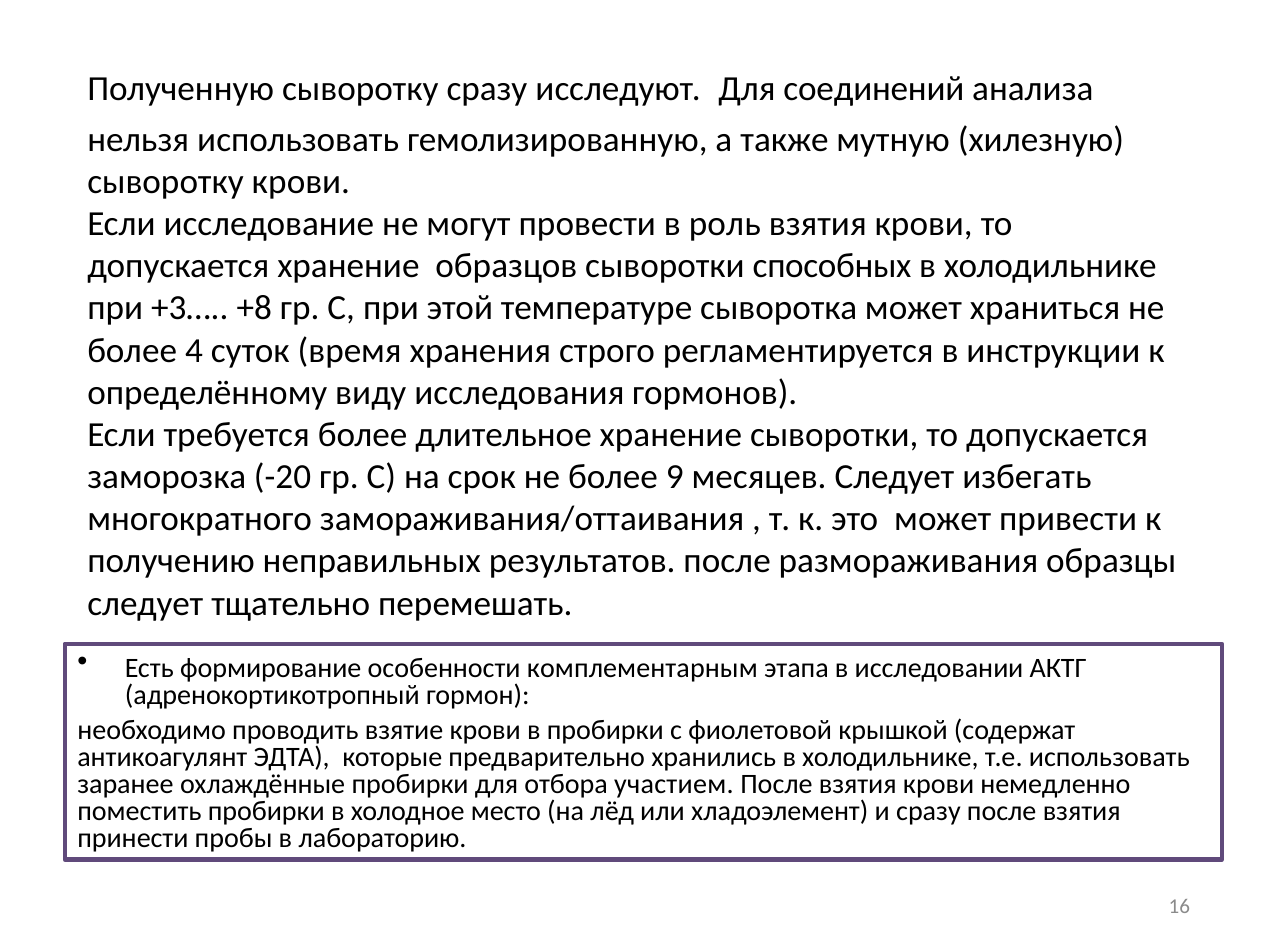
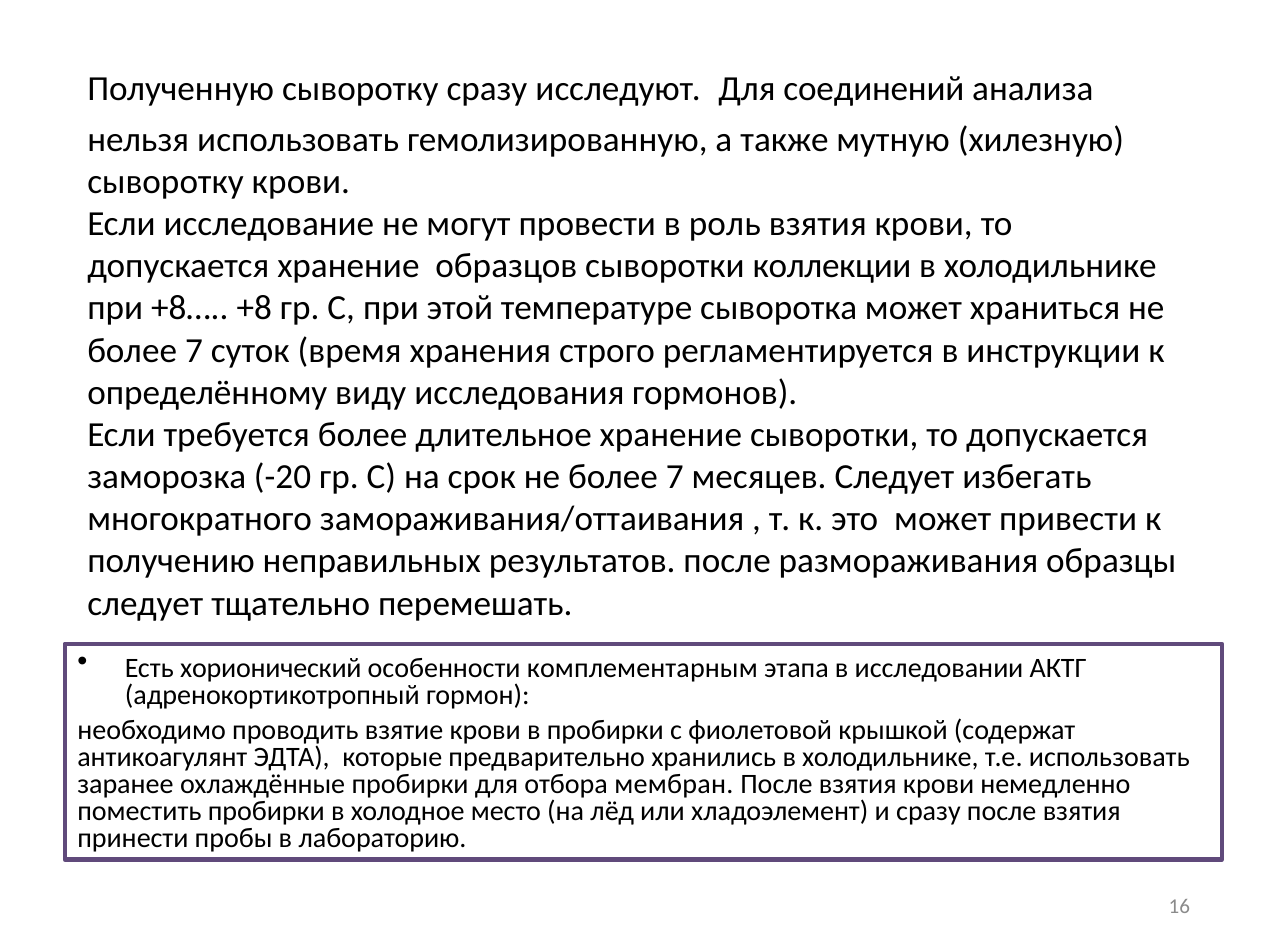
способных: способных -> коллекции
+3…: +3… -> +8…
4 at (194, 351): 4 -> 7
срок не более 9: 9 -> 7
формирование: формирование -> хорионический
участием: участием -> мембран
